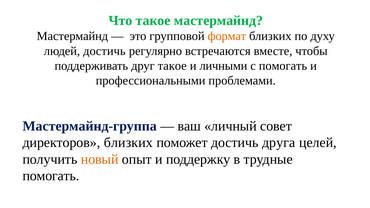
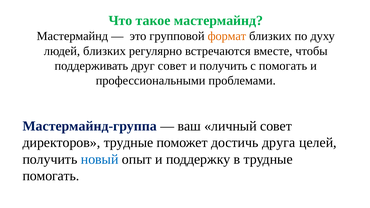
людей достичь: достичь -> близких
друг такое: такое -> совет
и личными: личными -> получить
директоров близких: близких -> трудные
новый colour: orange -> blue
